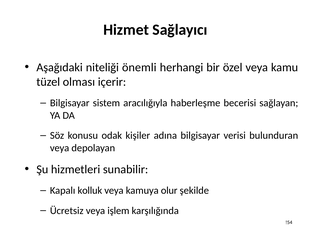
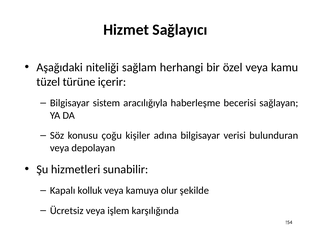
önemli: önemli -> sağlam
olması: olması -> türüne
odak: odak -> çoğu
